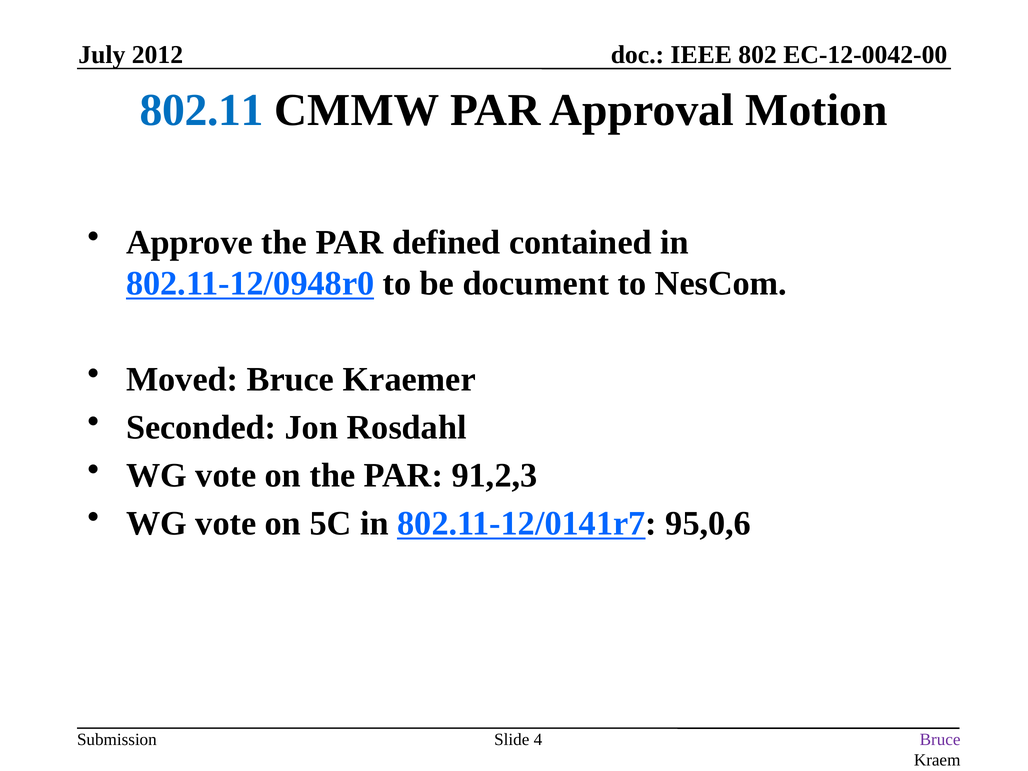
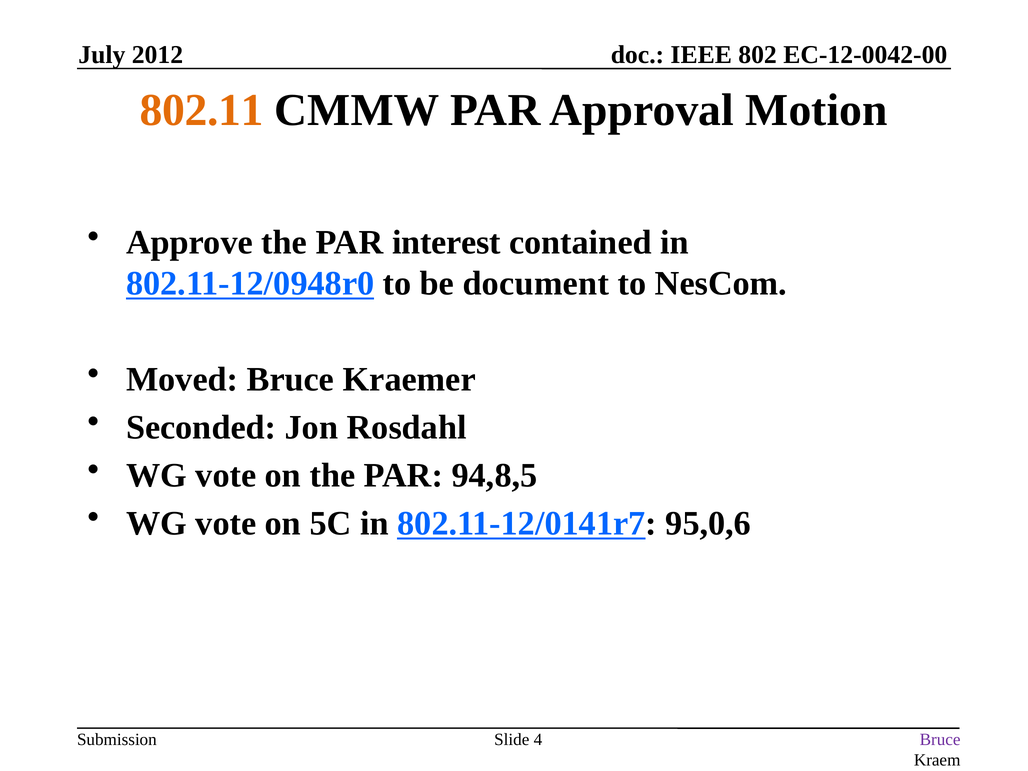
802.11 colour: blue -> orange
defined: defined -> interest
91,2,3: 91,2,3 -> 94,8,5
